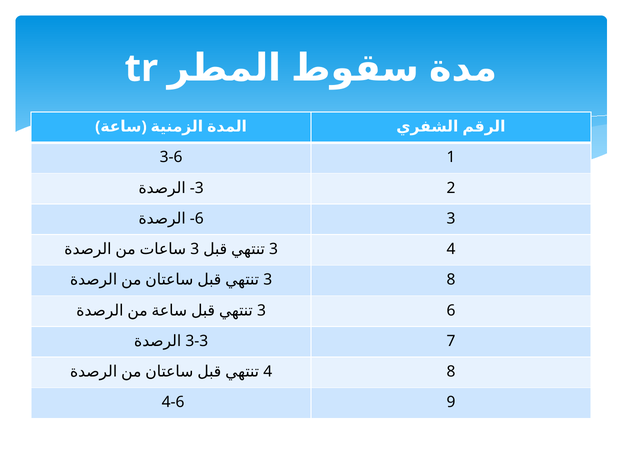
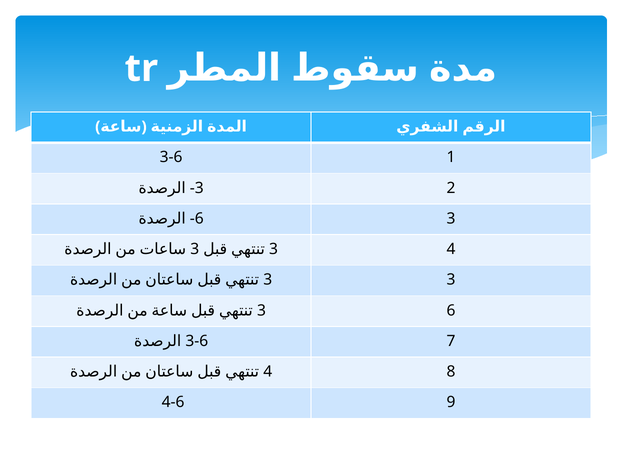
8 at (451, 279): 8 -> 3
3-3 at (197, 341): 3-3 -> 3-6
